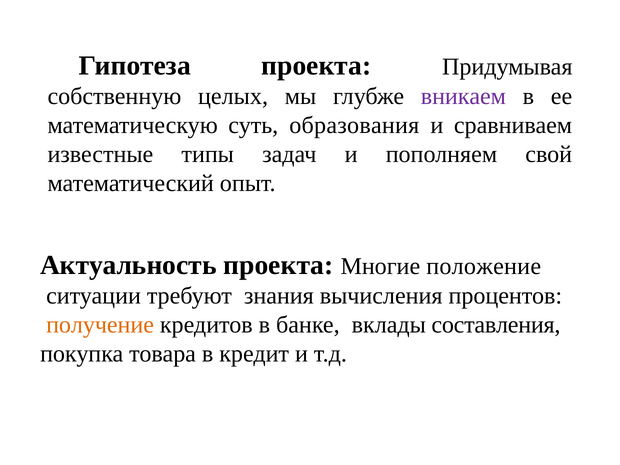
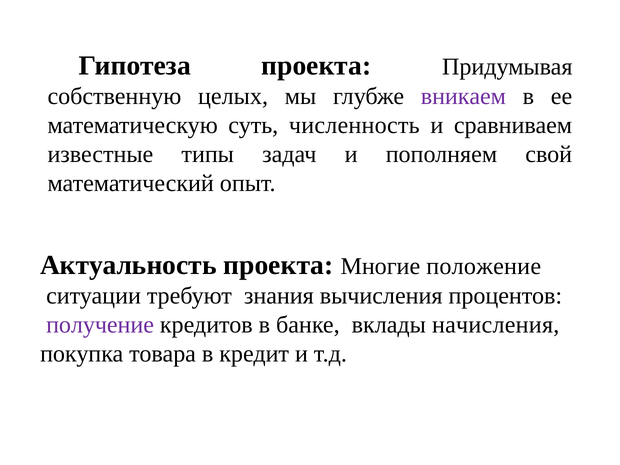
образования: образования -> численность
получение colour: orange -> purple
составления: составления -> начисления
